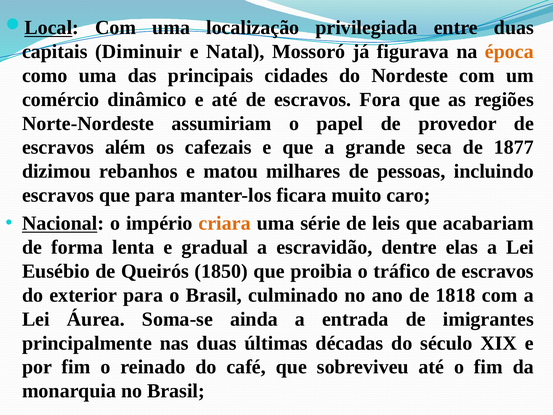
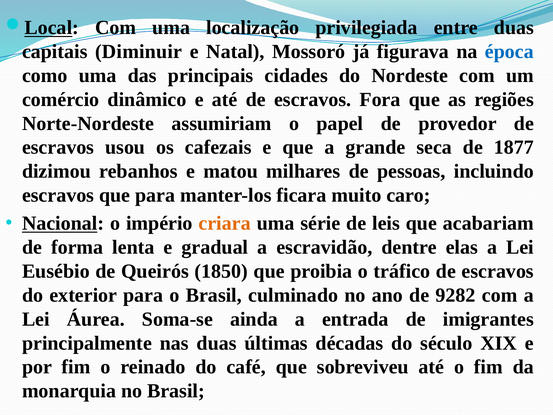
época colour: orange -> blue
além: além -> usou
1818: 1818 -> 9282
